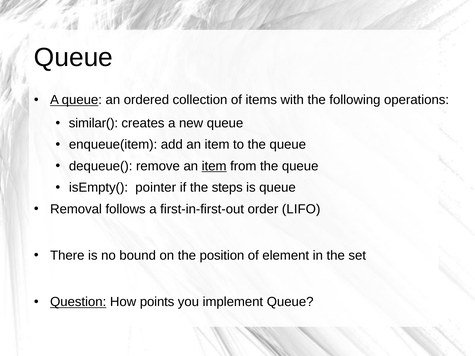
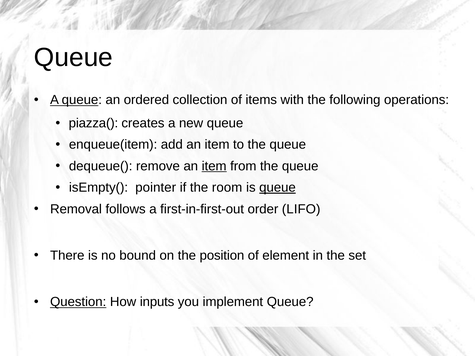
similar(: similar( -> piazza(
steps: steps -> room
queue at (278, 188) underline: none -> present
points: points -> inputs
